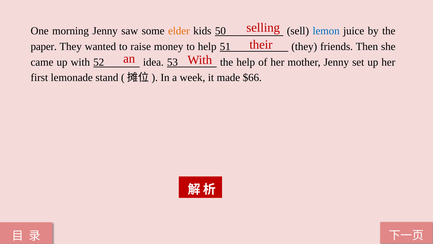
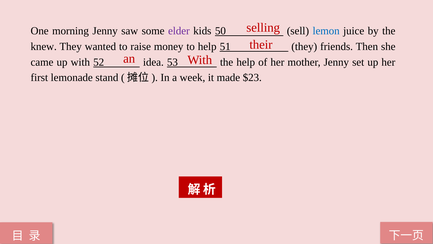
elder colour: orange -> purple
paper: paper -> knew
$66: $66 -> $23
